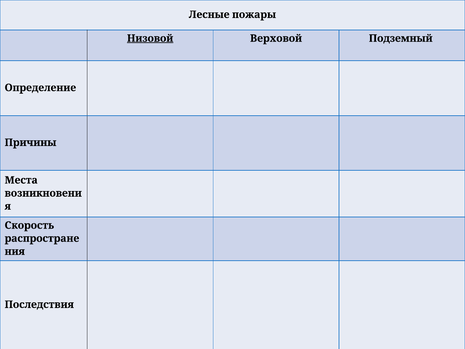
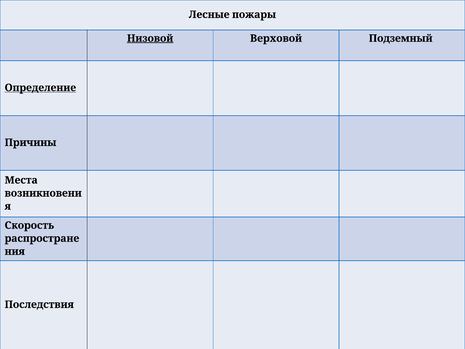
Определение underline: none -> present
